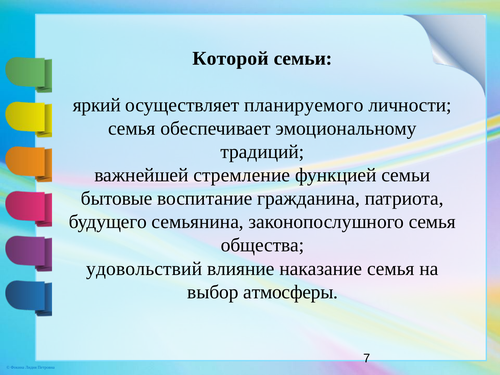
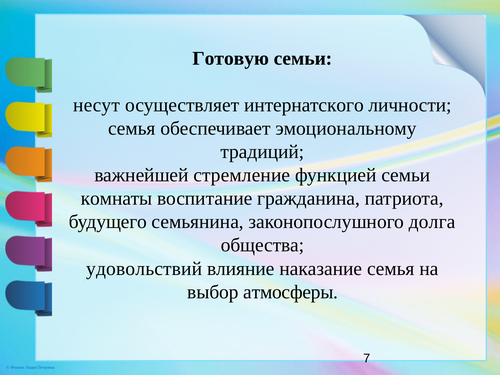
Которой: Которой -> Готовую
яркий: яркий -> несут
планируемого: планируемого -> интернатского
бытовые: бытовые -> комнаты
законопослушного семья: семья -> долга
